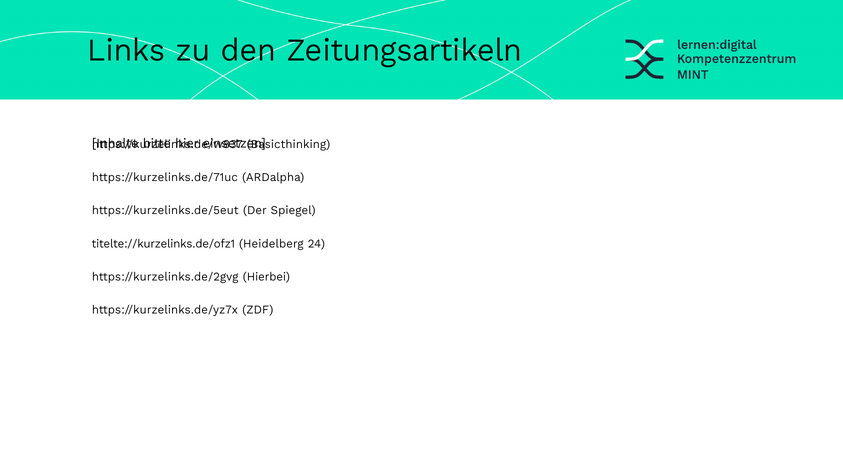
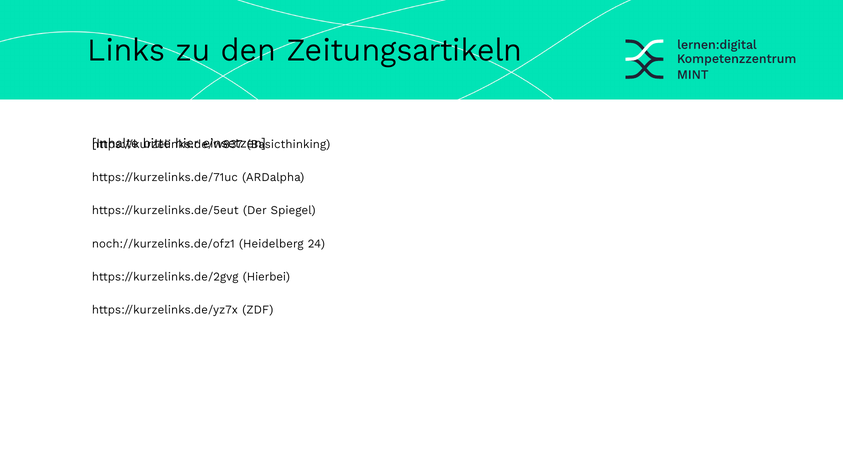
titelte://kurzelinks.de/ofz1: titelte://kurzelinks.de/ofz1 -> noch://kurzelinks.de/ofz1
